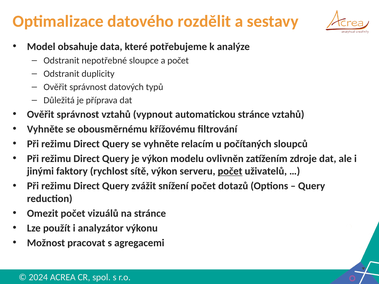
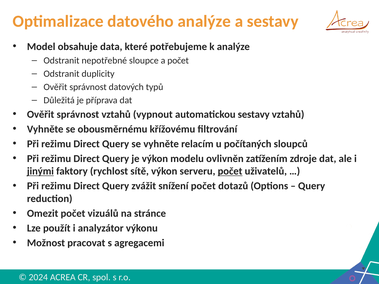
datového rozdělit: rozdělit -> analýze
automatickou stránce: stránce -> sestavy
jinými underline: none -> present
